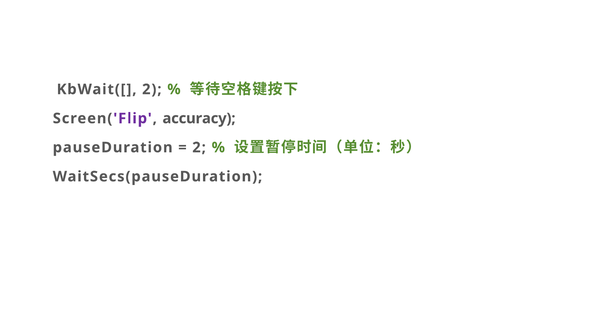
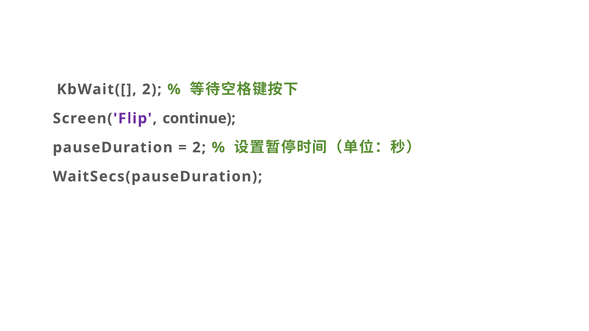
accuracy: accuracy -> continue
